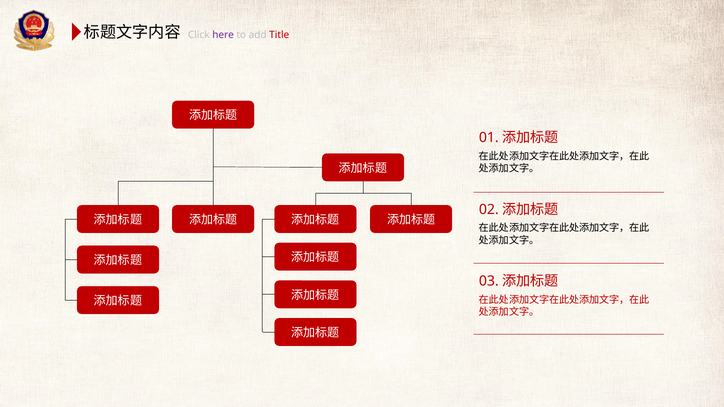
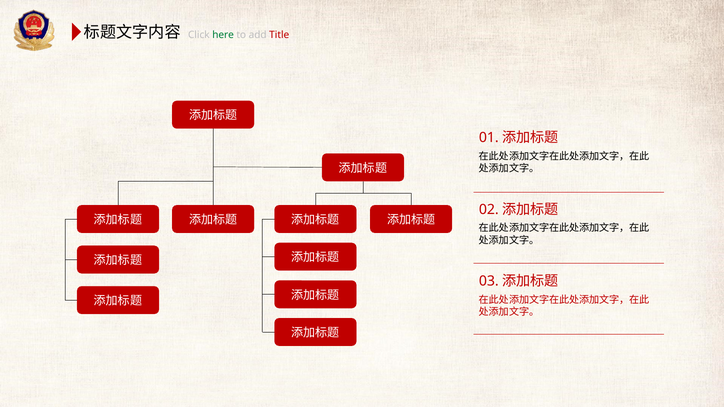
here colour: purple -> green
